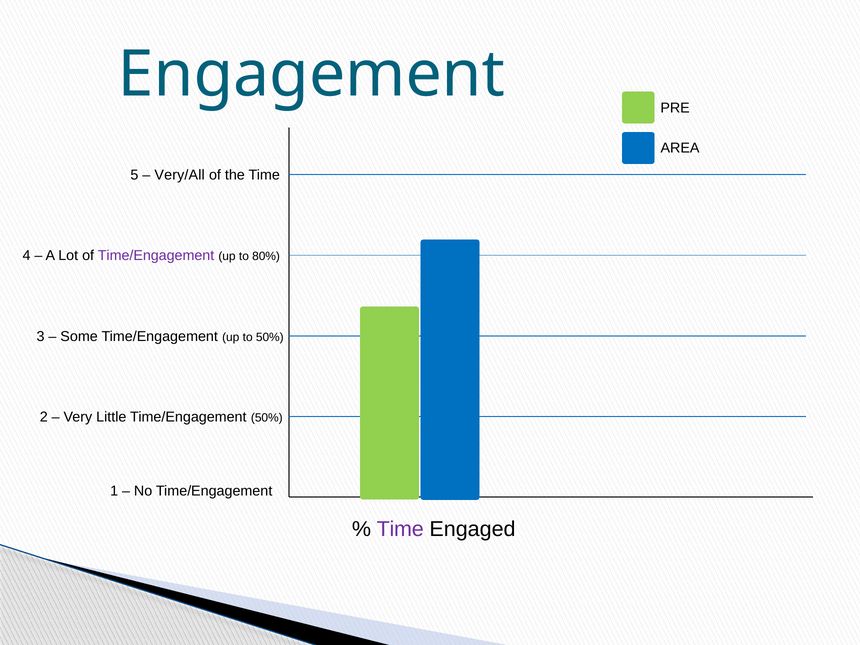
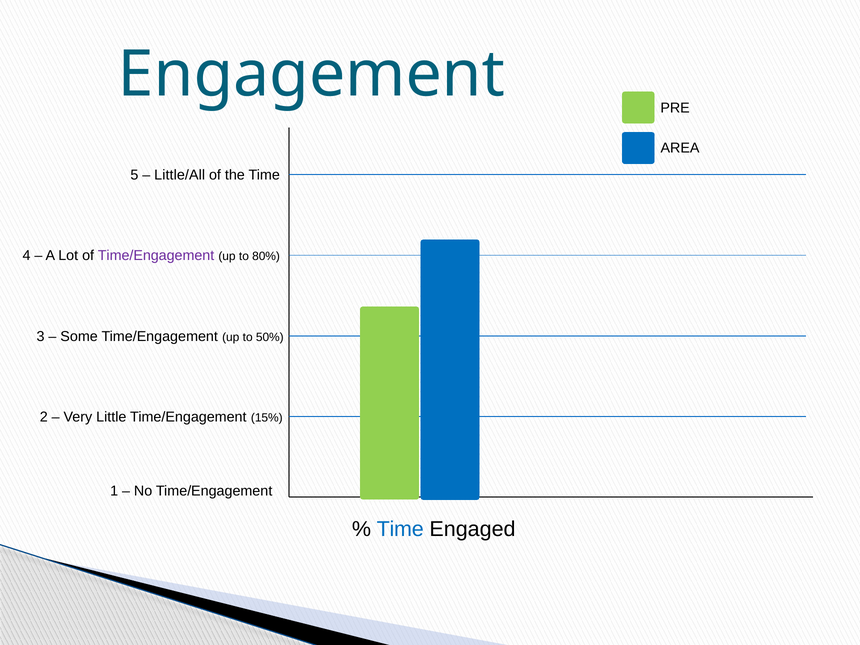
Very/All: Very/All -> Little/All
Time/Engagement 50%: 50% -> 15%
Time at (400, 529) colour: purple -> blue
